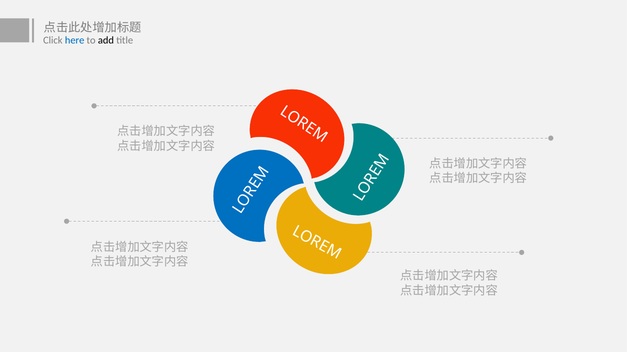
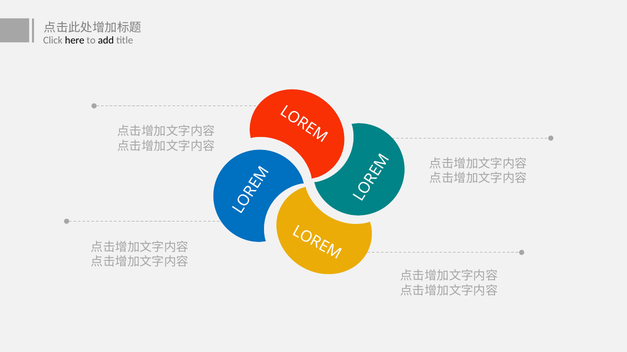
here colour: blue -> black
